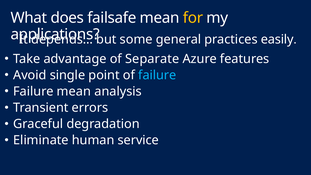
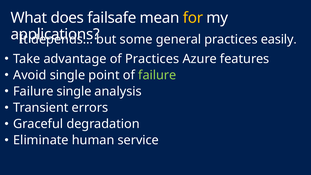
of Separate: Separate -> Practices
failure at (157, 75) colour: light blue -> light green
Failure mean: mean -> single
